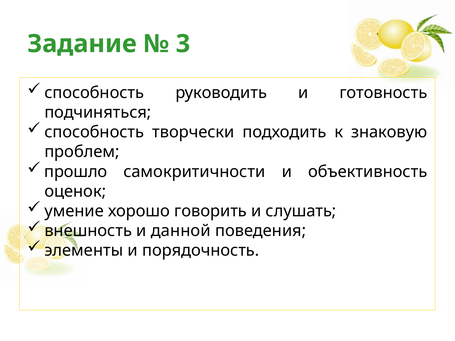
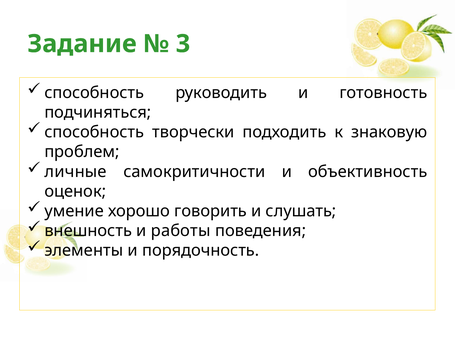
прошло: прошло -> личные
данной: данной -> работы
